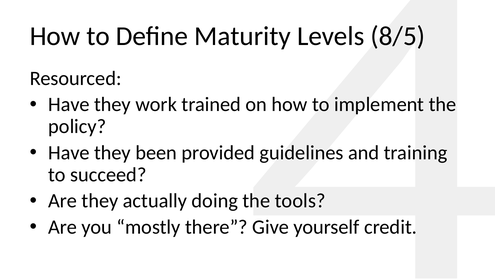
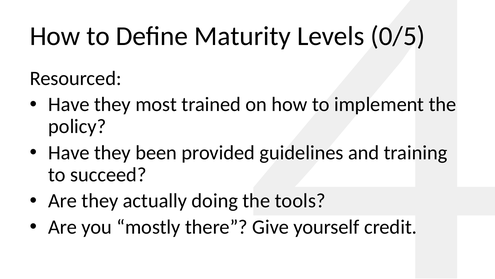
8/5: 8/5 -> 0/5
work: work -> most
